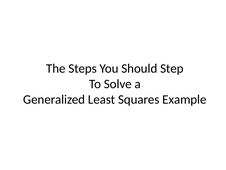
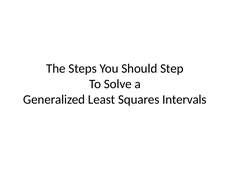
Example: Example -> Intervals
